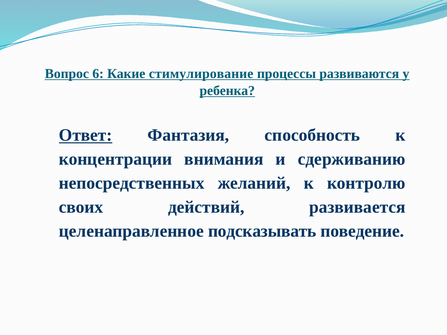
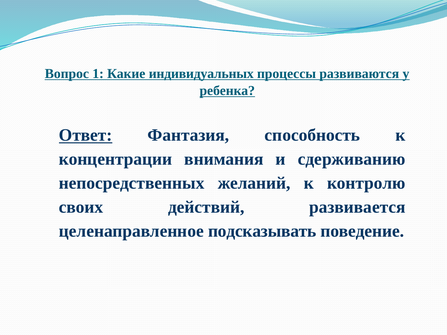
6: 6 -> 1
стимулирование: стимулирование -> индивидуальных
